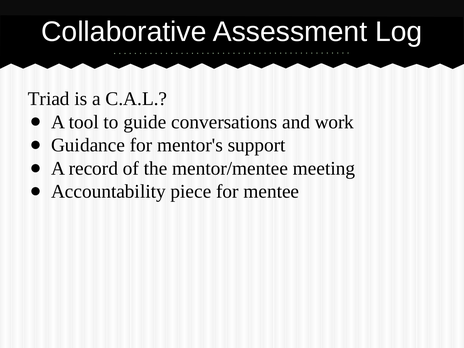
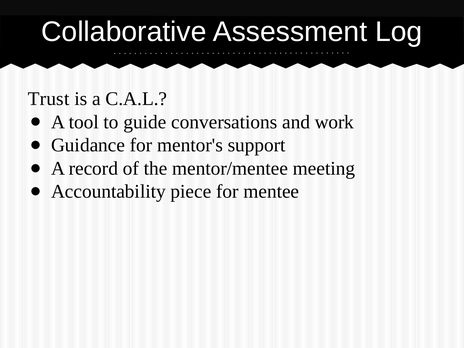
Triad: Triad -> Trust
